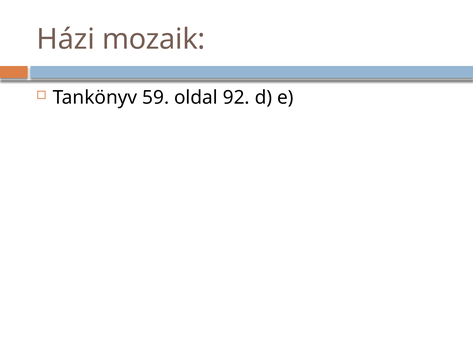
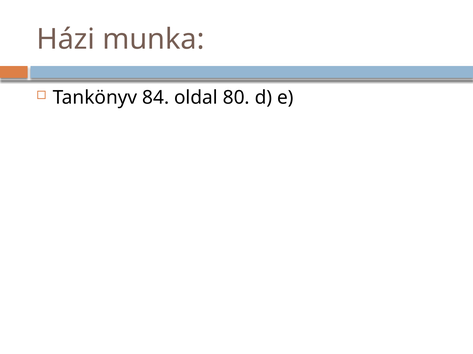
mozaik: mozaik -> munka
59: 59 -> 84
92: 92 -> 80
